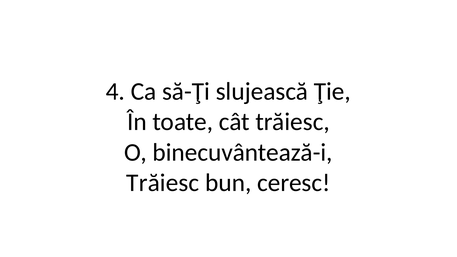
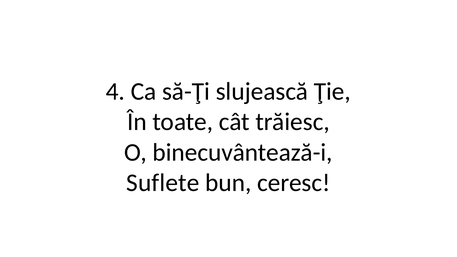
Trăiesc at (163, 183): Trăiesc -> Suflete
